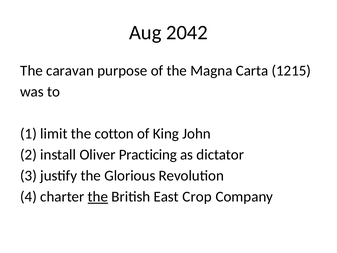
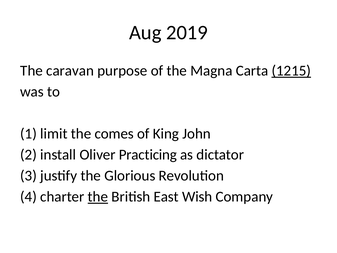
2042: 2042 -> 2019
1215 underline: none -> present
cotton: cotton -> comes
Crop: Crop -> Wish
